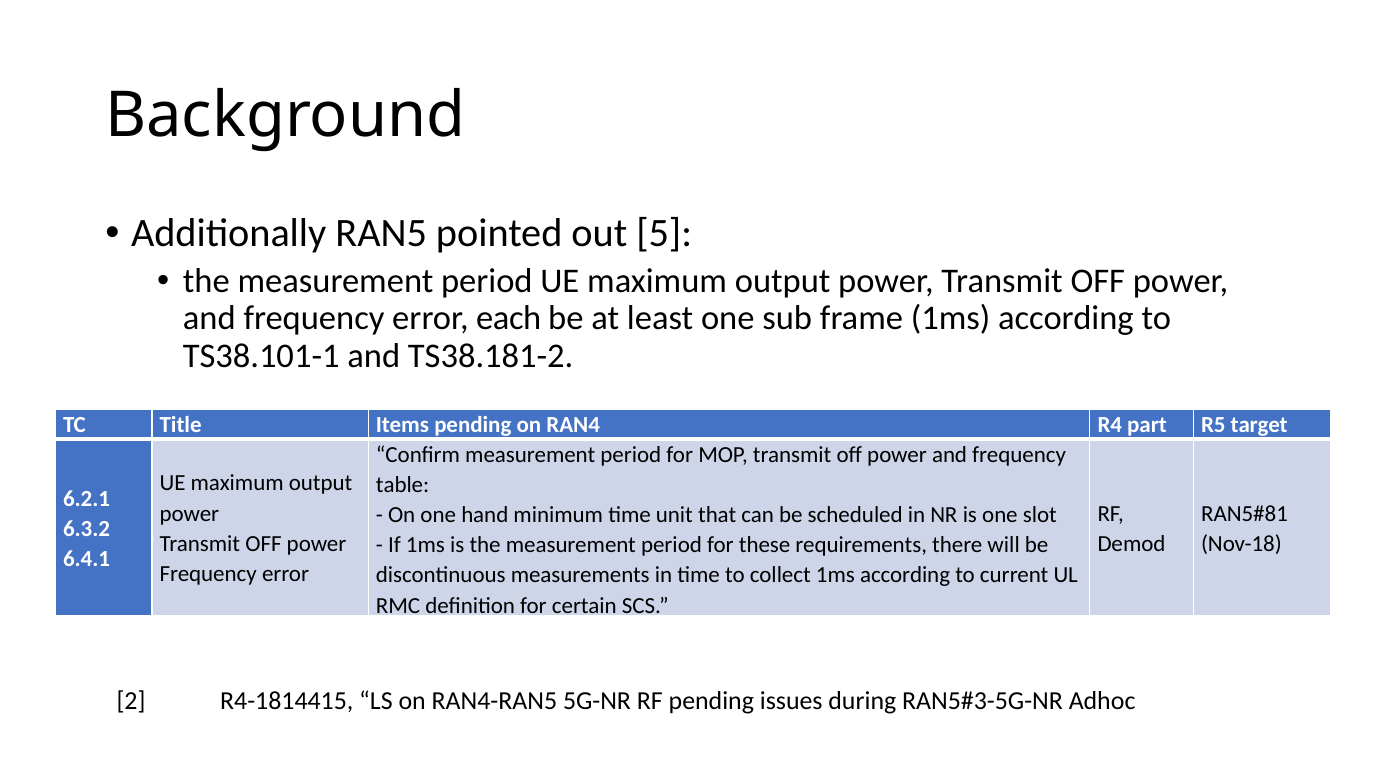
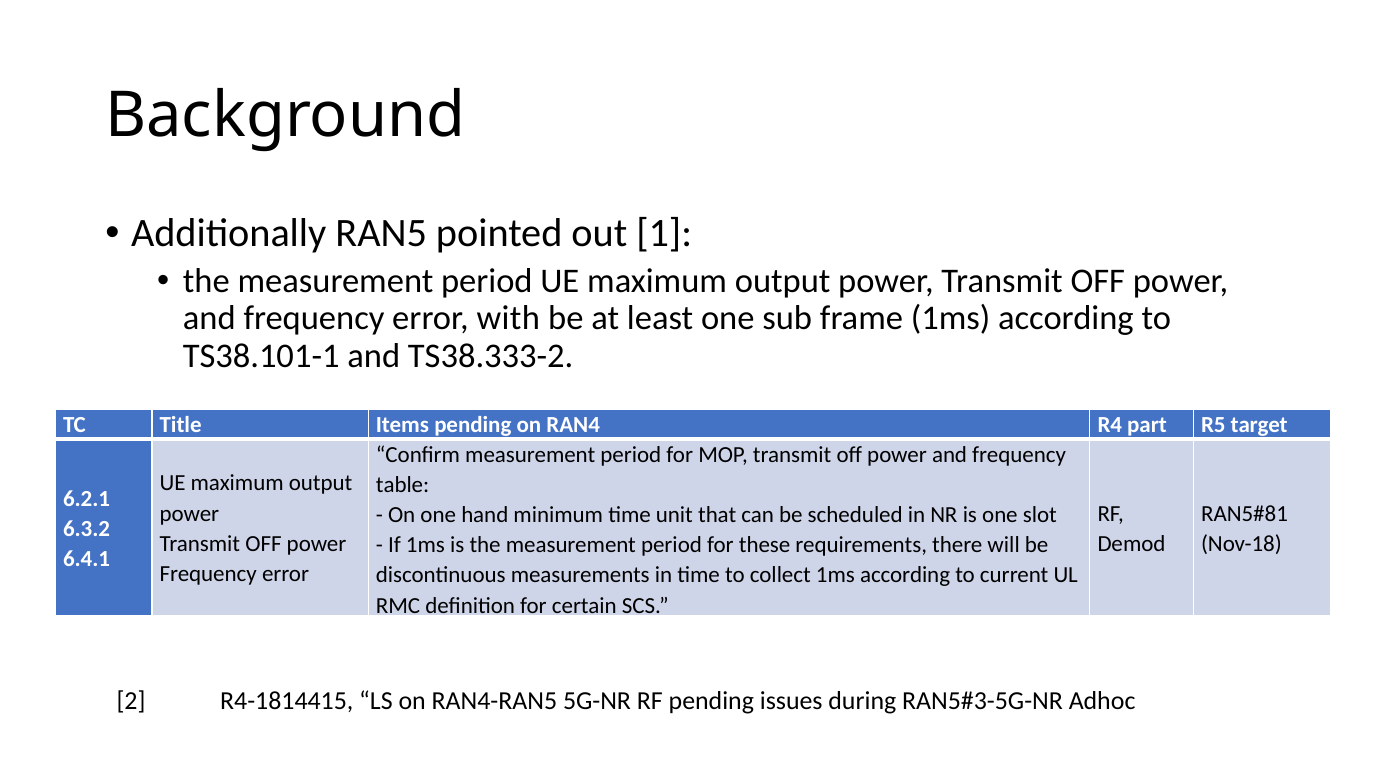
5: 5 -> 1
each: each -> with
TS38.181-2: TS38.181-2 -> TS38.333-2
